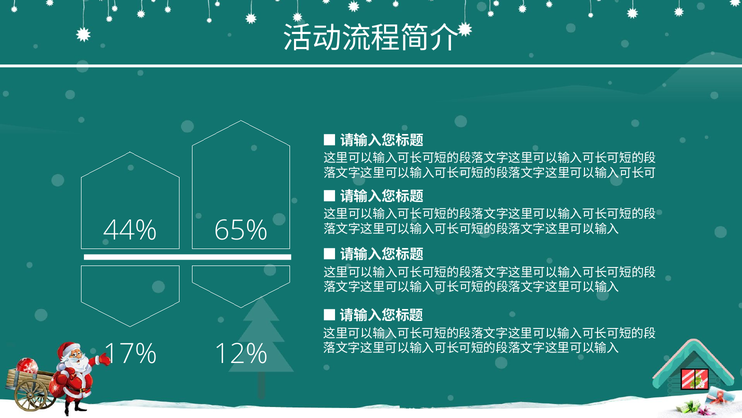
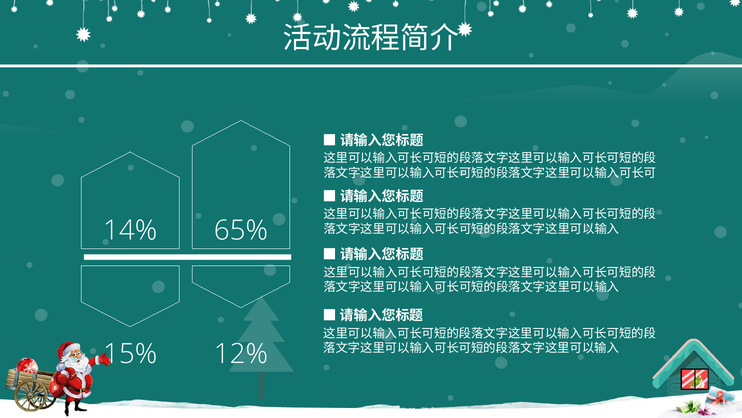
44%: 44% -> 14%
17%: 17% -> 15%
